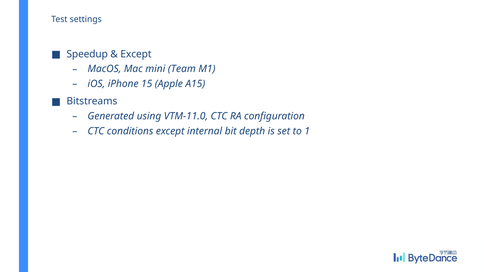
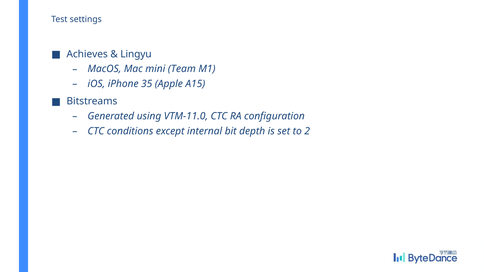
Speedup: Speedup -> Achieves
Except at (136, 54): Except -> Lingyu
15: 15 -> 35
1: 1 -> 2
